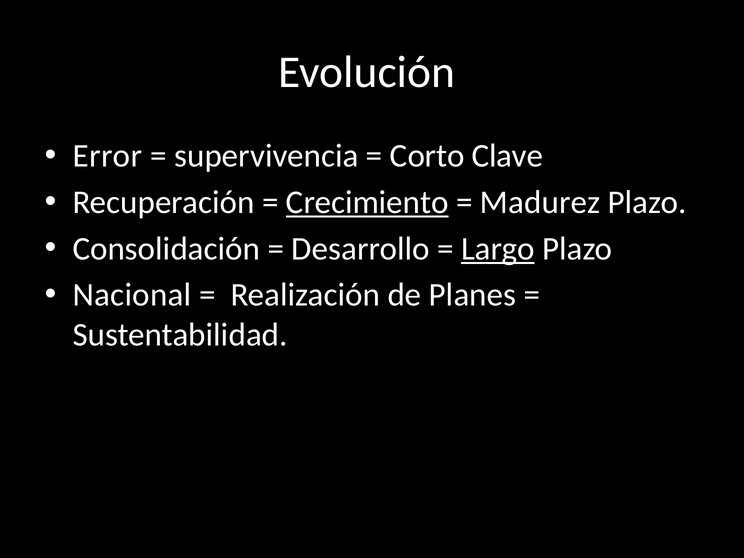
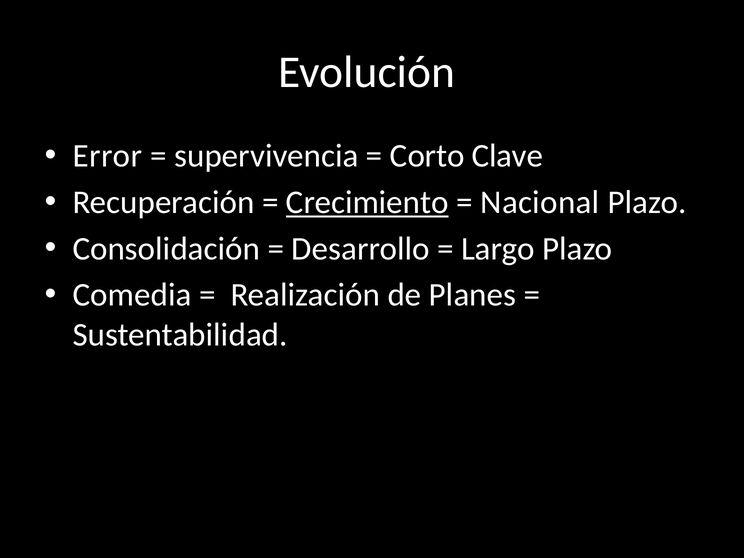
Madurez: Madurez -> Nacional
Largo underline: present -> none
Nacional: Nacional -> Comedia
